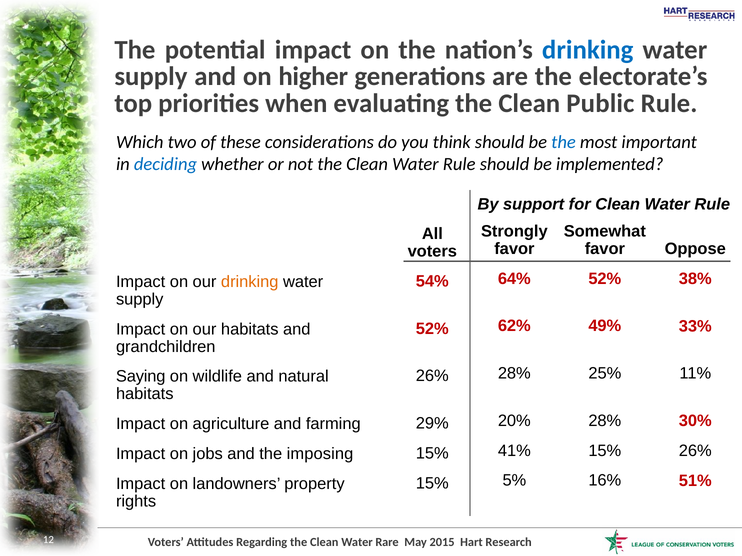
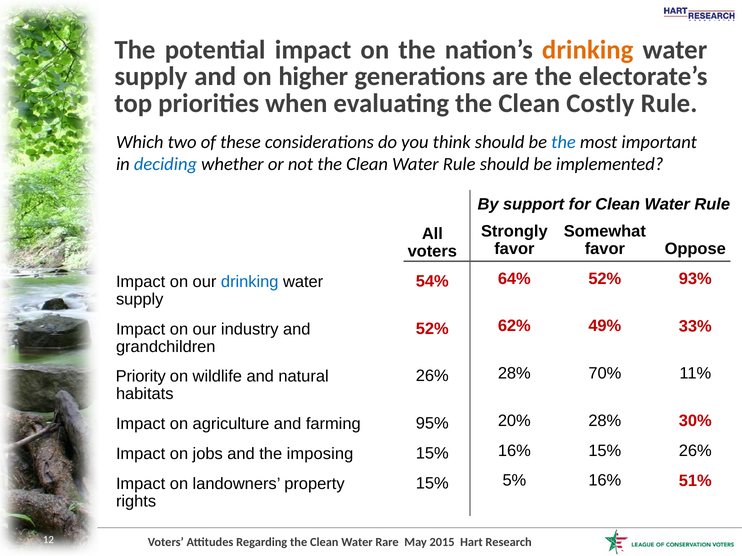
drinking at (588, 50) colour: blue -> orange
Public: Public -> Costly
38%: 38% -> 93%
drinking at (250, 282) colour: orange -> blue
our habitats: habitats -> industry
25%: 25% -> 70%
Saying: Saying -> Priority
29%: 29% -> 95%
41% at (514, 451): 41% -> 16%
